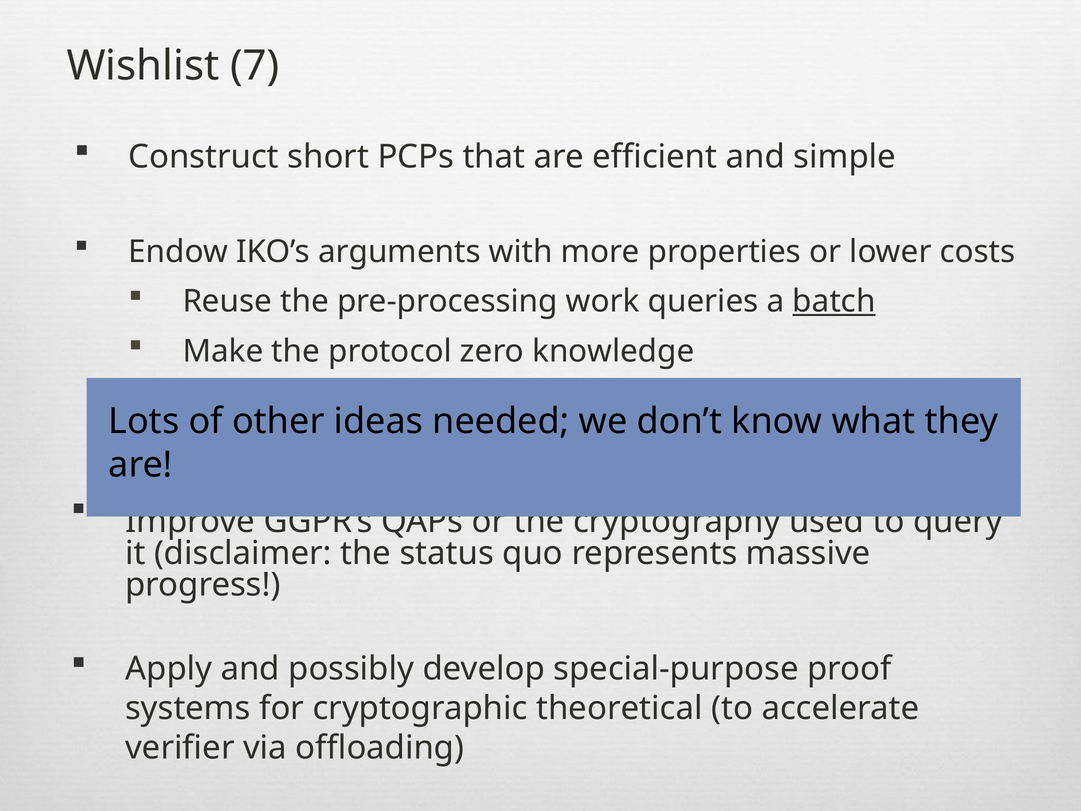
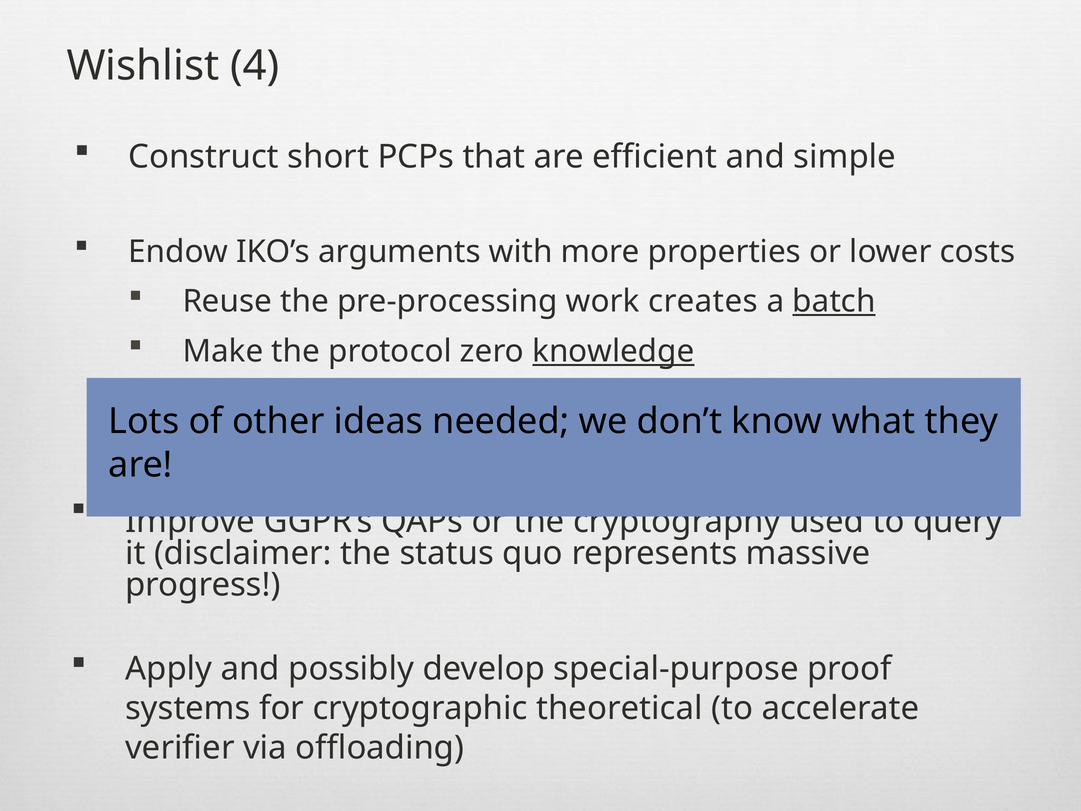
7: 7 -> 4
queries: queries -> creates
knowledge underline: none -> present
